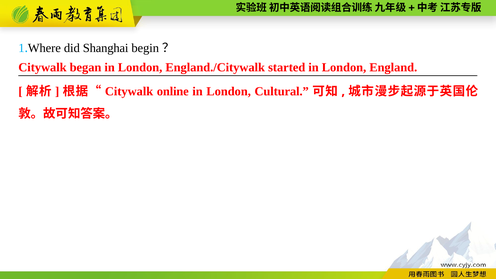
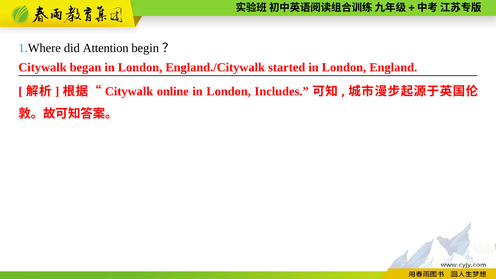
Shanghai: Shanghai -> Attention
Cultural: Cultural -> Includes
